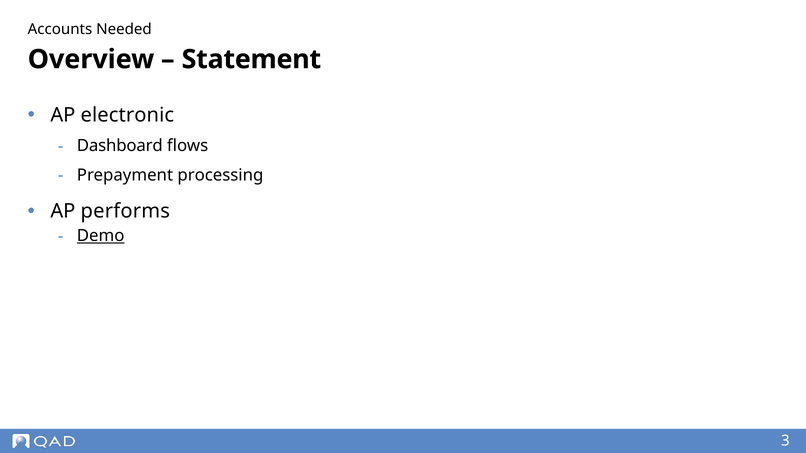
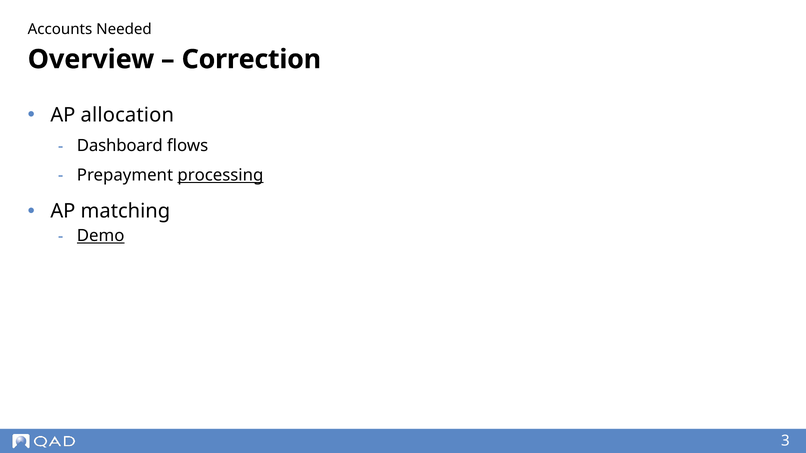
Statement: Statement -> Correction
electronic: electronic -> allocation
processing underline: none -> present
performs: performs -> matching
